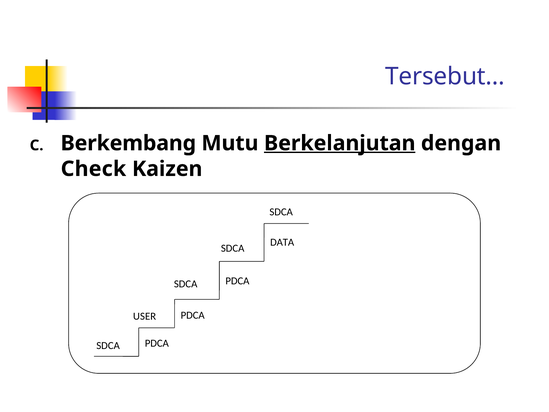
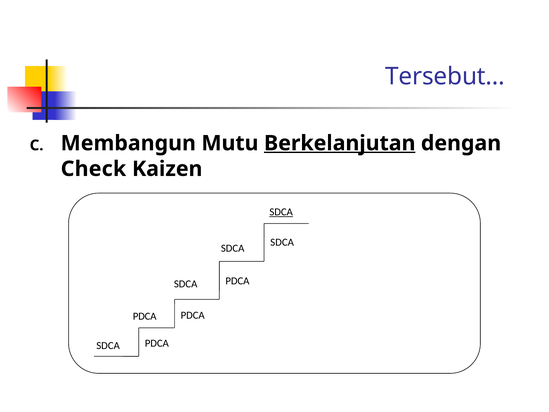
Berkembang: Berkembang -> Membangun
SDCA at (281, 212) underline: none -> present
DATA at (282, 242): DATA -> SDCA
USER at (145, 316): USER -> PDCA
